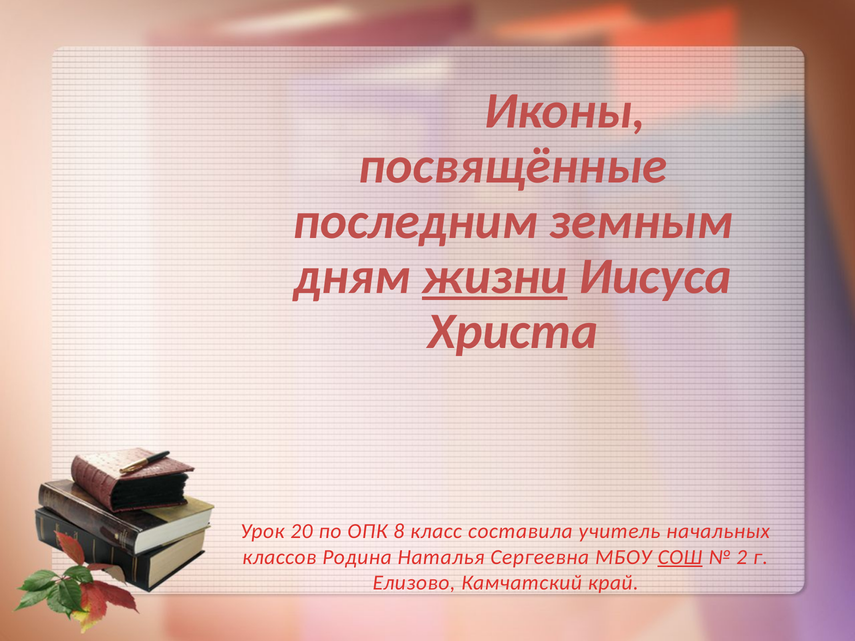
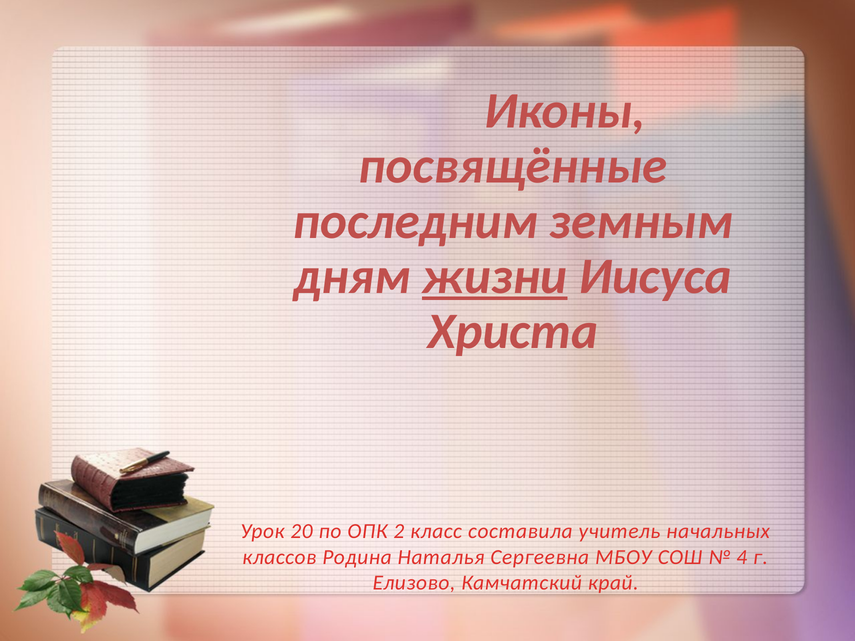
8: 8 -> 2
СОШ underline: present -> none
2: 2 -> 4
